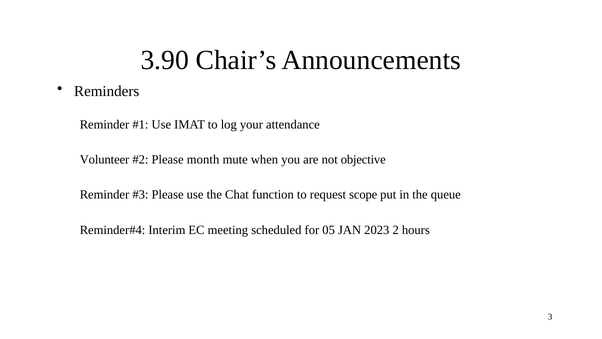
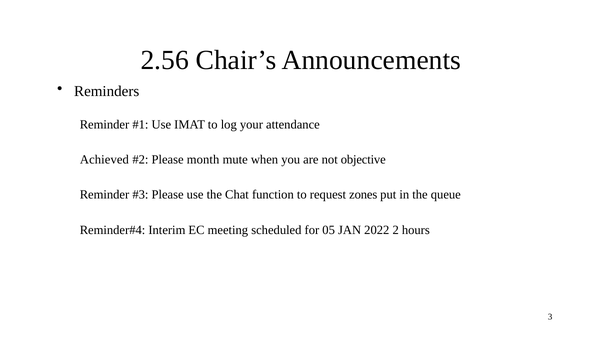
3.90: 3.90 -> 2.56
Volunteer: Volunteer -> Achieved
scope: scope -> zones
2023: 2023 -> 2022
